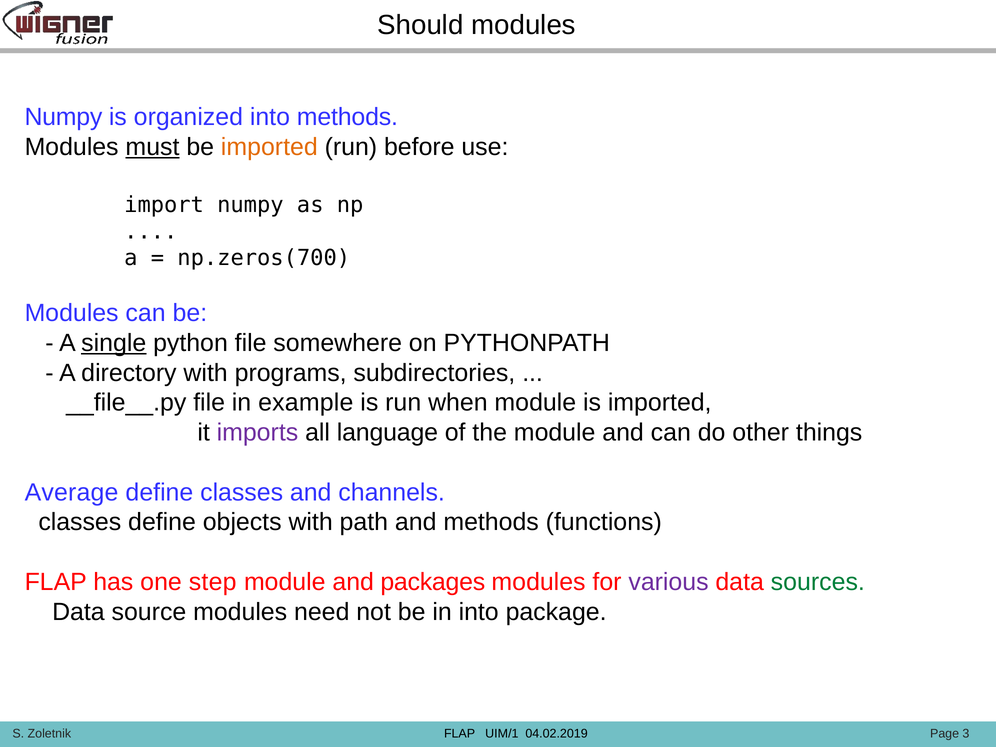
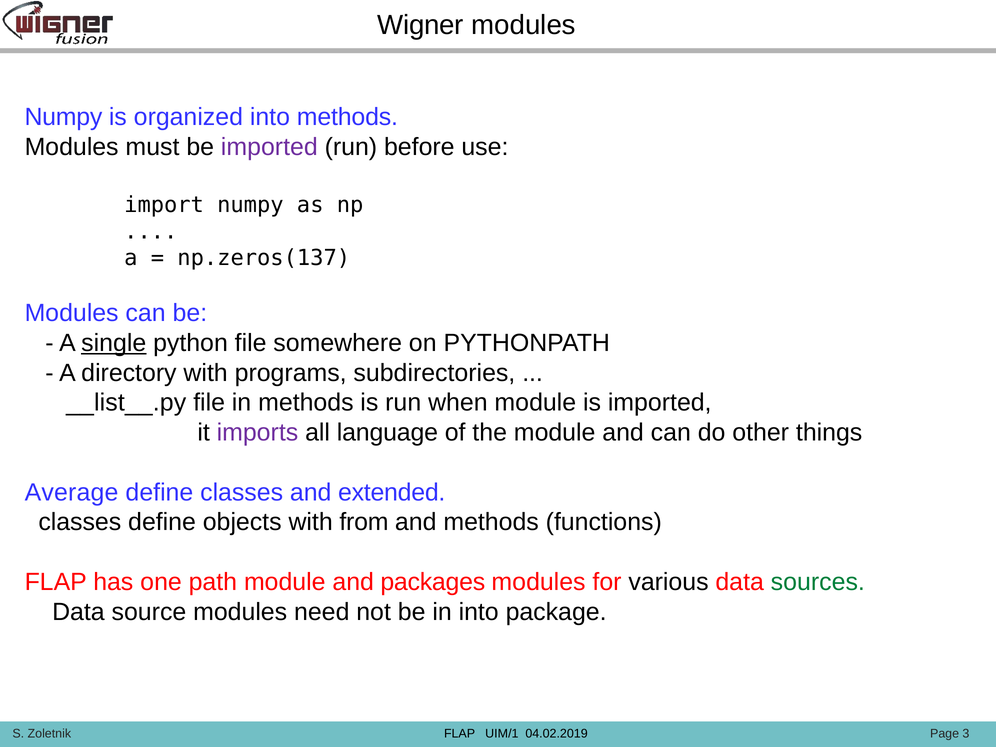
Should: Should -> Wigner
must underline: present -> none
imported at (269, 147) colour: orange -> purple
np.zeros(700: np.zeros(700 -> np.zeros(137
__file__.py: __file__.py -> __list__.py
in example: example -> methods
channels: channels -> extended
path: path -> from
step: step -> path
various colour: purple -> black
